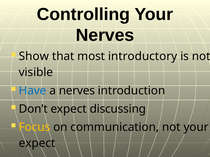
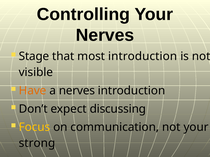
Show: Show -> Stage
most introductory: introductory -> introduction
Have colour: blue -> orange
expect at (37, 144): expect -> strong
